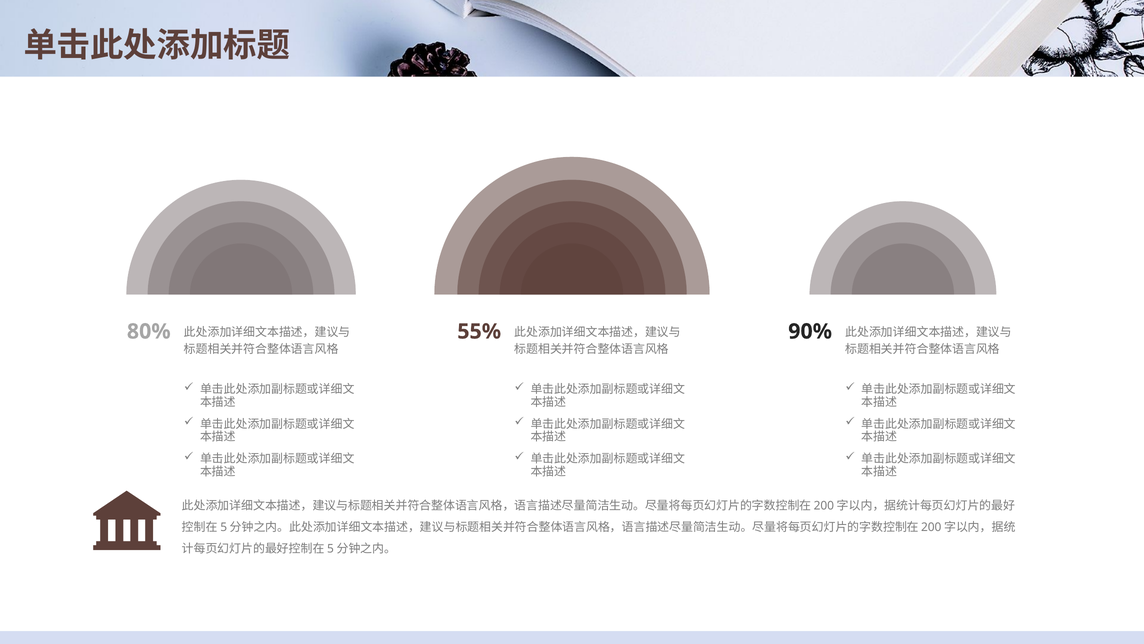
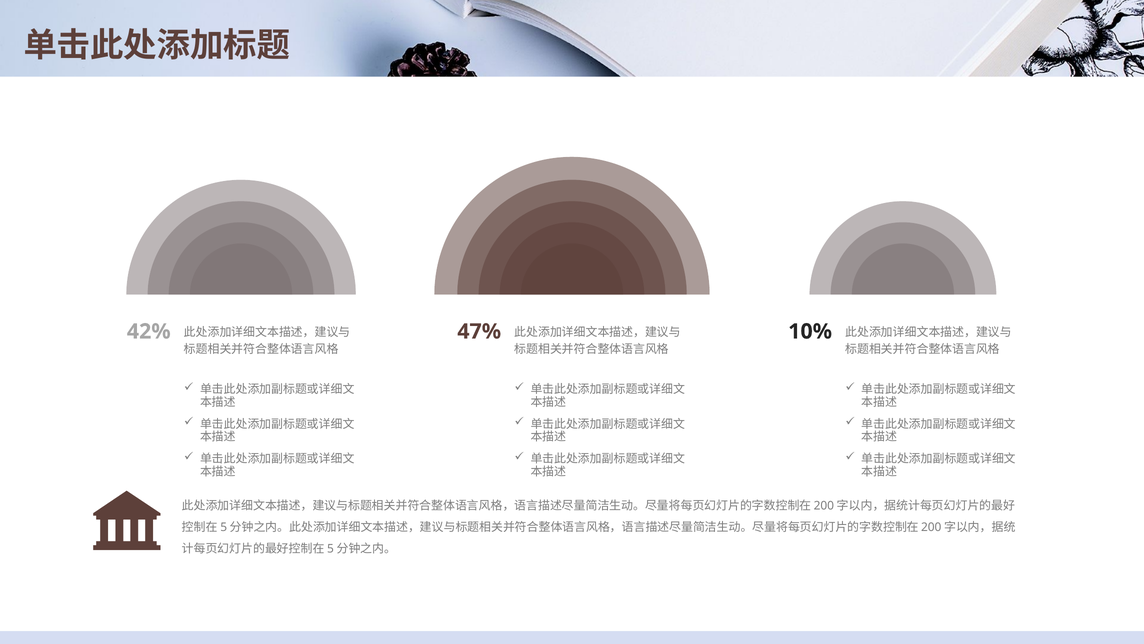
80%: 80% -> 42%
55%: 55% -> 47%
90%: 90% -> 10%
